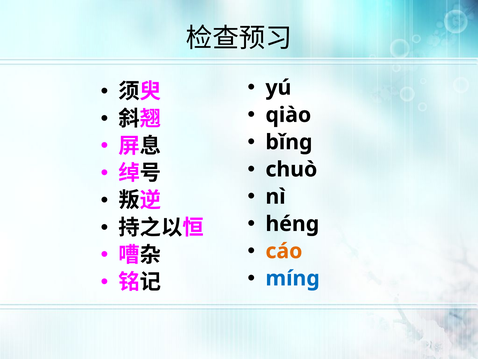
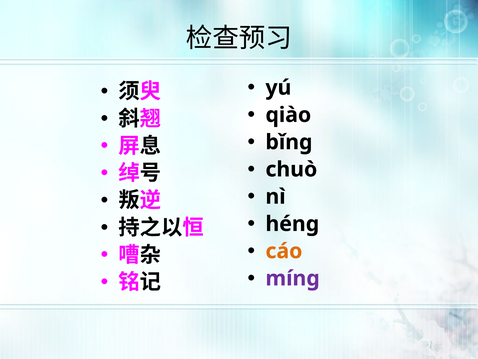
míng colour: blue -> purple
